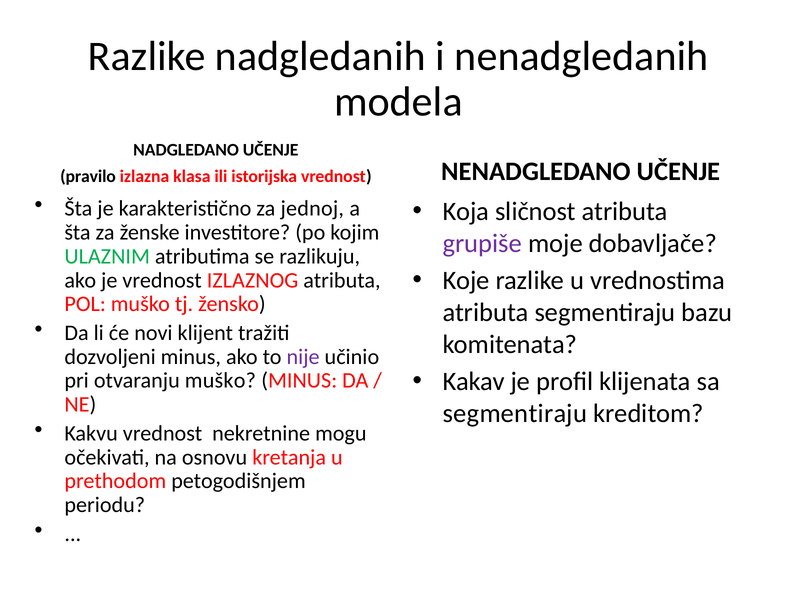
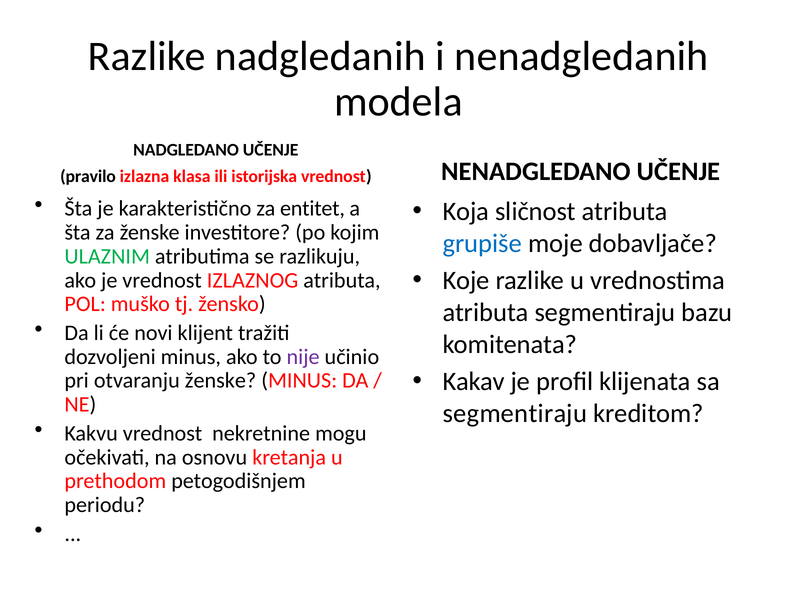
jednoj: jednoj -> entitet
grupiše colour: purple -> blue
otvaranju muško: muško -> ženske
